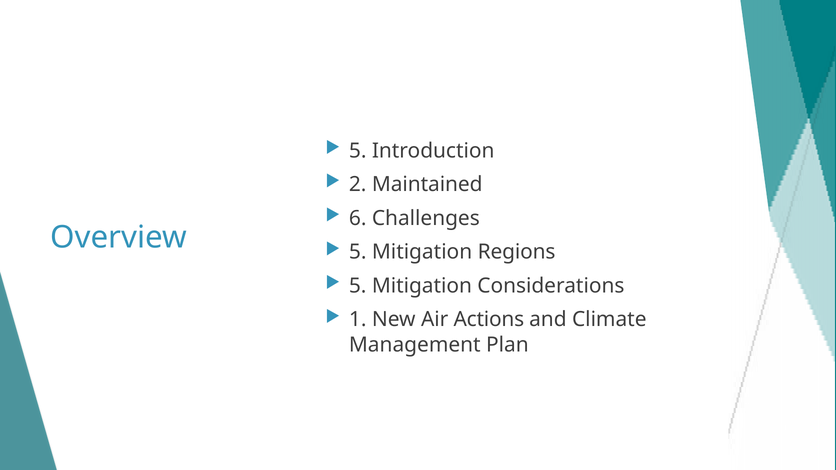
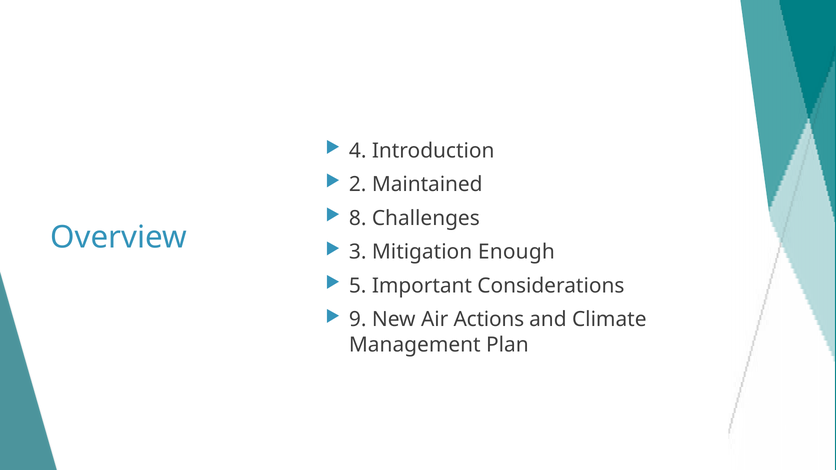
5 at (358, 151): 5 -> 4
6: 6 -> 8
5 at (358, 252): 5 -> 3
Regions: Regions -> Enough
Mitigation at (422, 286): Mitigation -> Important
1: 1 -> 9
